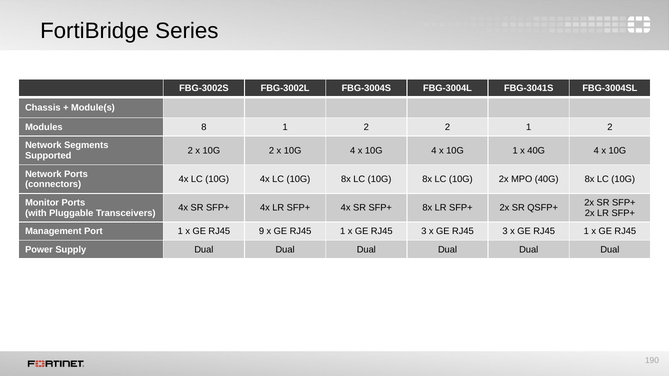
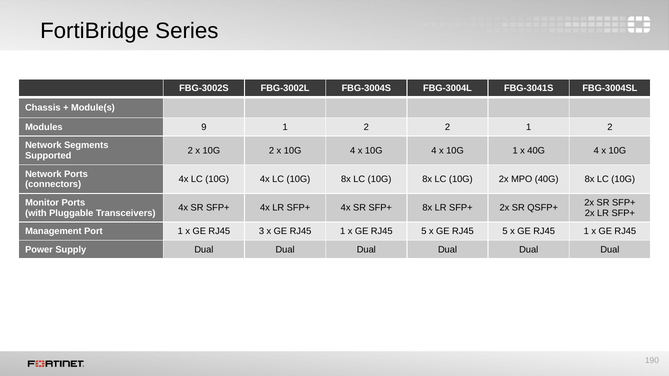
8: 8 -> 9
9: 9 -> 3
3 at (424, 231): 3 -> 5
3 at (505, 231): 3 -> 5
